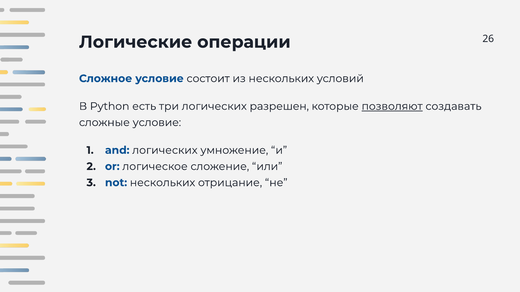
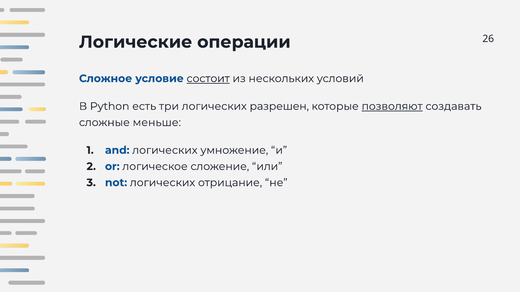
состоит underline: none -> present
сложные условие: условие -> меньше
not нескольких: нескольких -> логических
